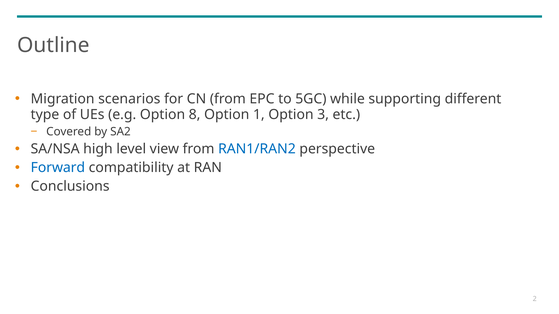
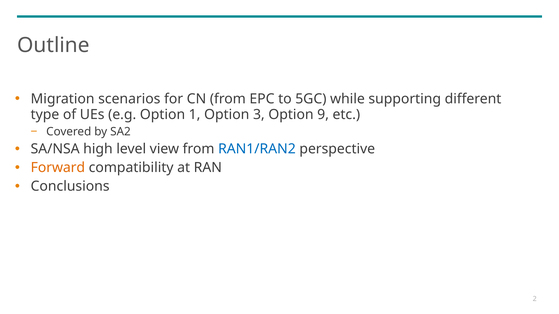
8: 8 -> 1
1: 1 -> 3
3: 3 -> 9
Forward colour: blue -> orange
